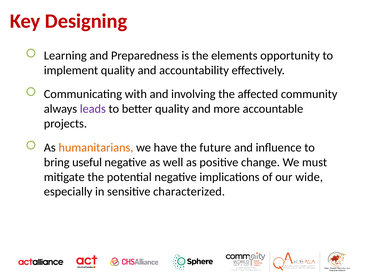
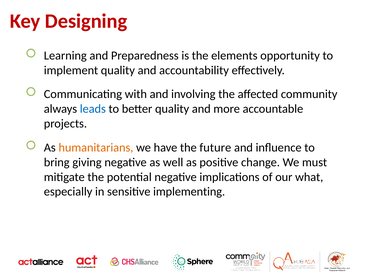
leads colour: purple -> blue
useful: useful -> giving
wide: wide -> what
characterized: characterized -> implementing
